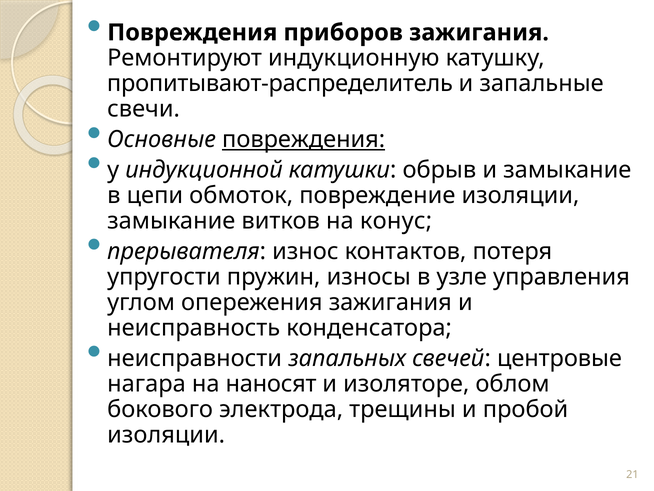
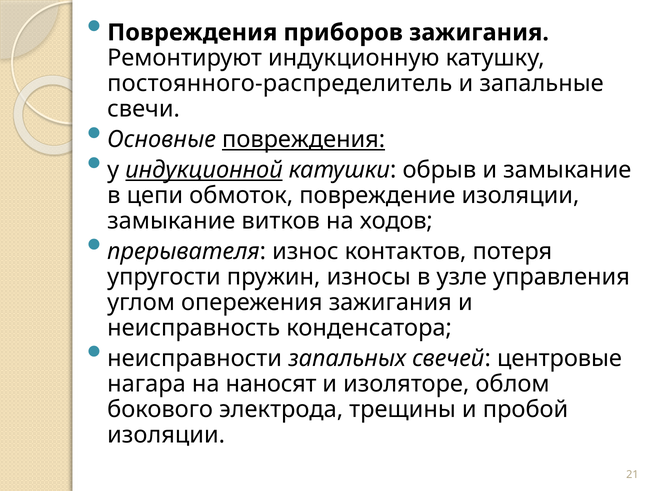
пропитывают-распределитель: пропитывают-распределитель -> постоянного-распределитель
индукционной underline: none -> present
конус: конус -> ходов
